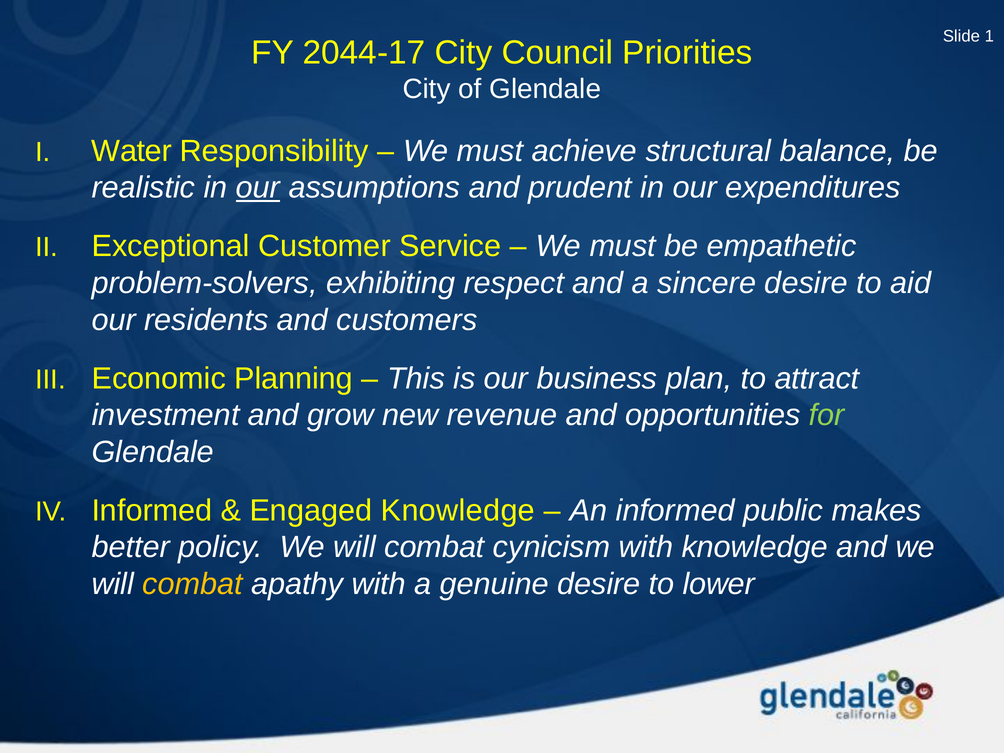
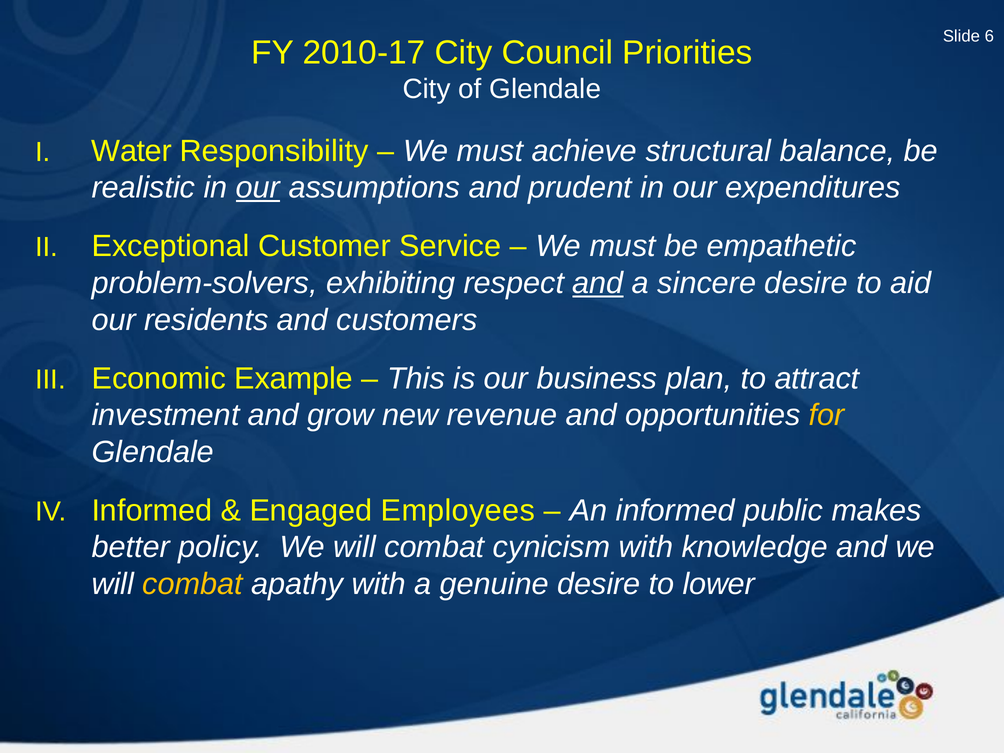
1: 1 -> 6
2044-17: 2044-17 -> 2010-17
and at (598, 283) underline: none -> present
Planning: Planning -> Example
for colour: light green -> yellow
Engaged Knowledge: Knowledge -> Employees
